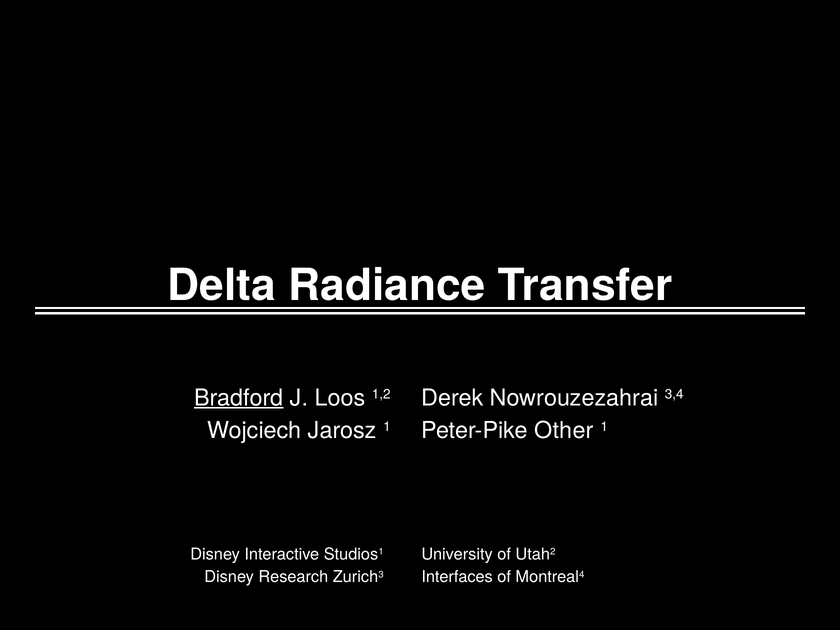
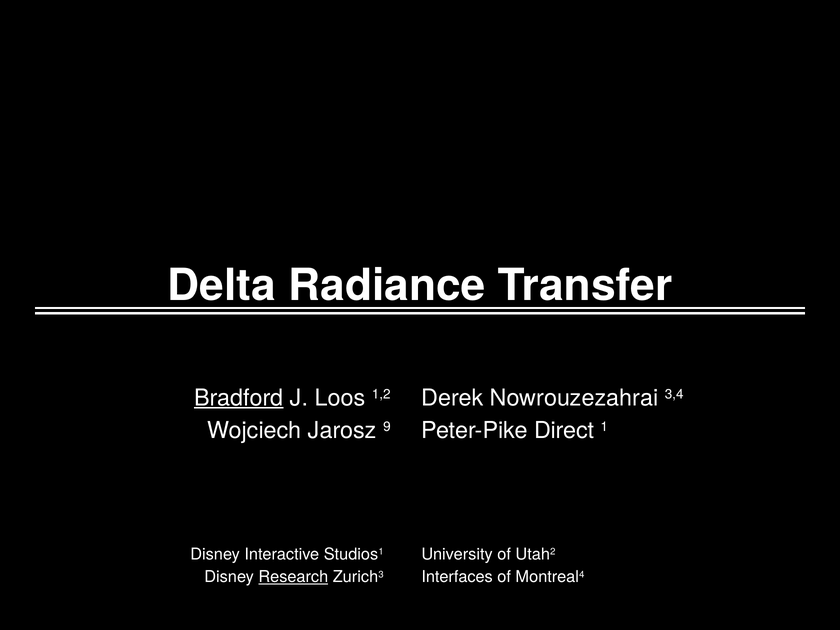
Jarosz 1: 1 -> 9
Other: Other -> Direct
Research underline: none -> present
